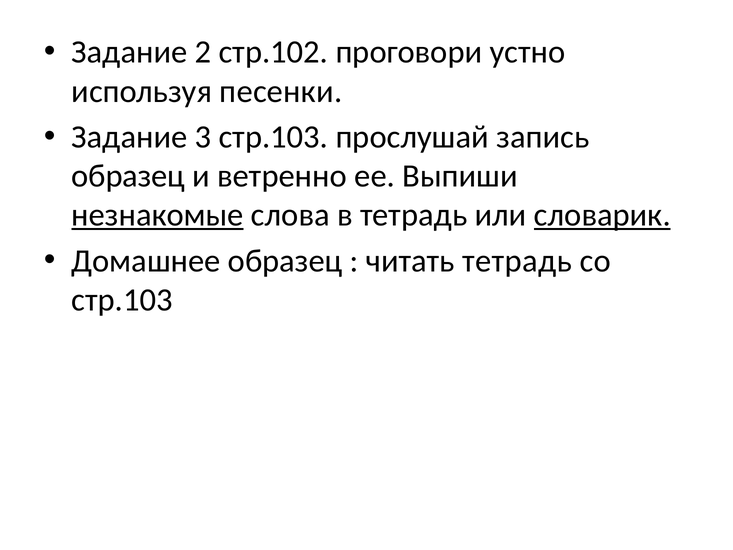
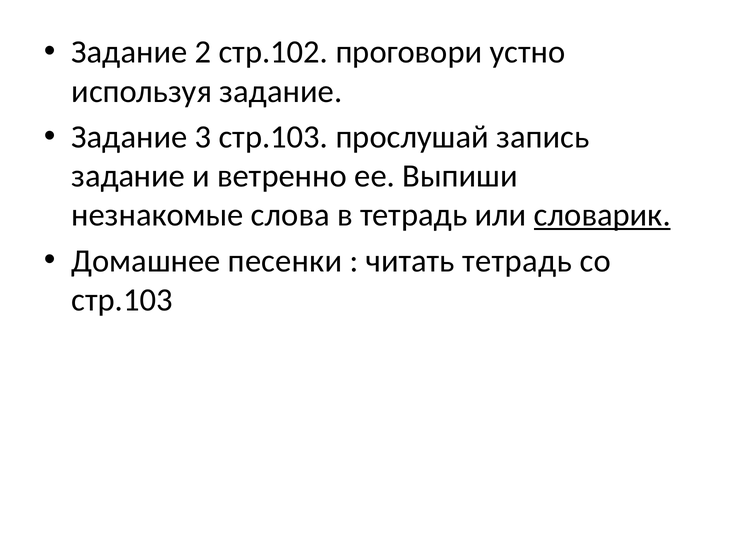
используя песенки: песенки -> задание
образец at (128, 176): образец -> задание
незнакомые underline: present -> none
Домашнее образец: образец -> песенки
